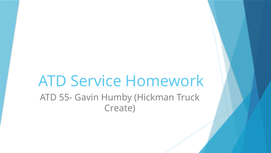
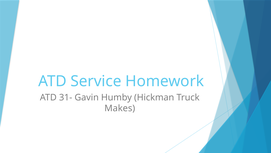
55-: 55- -> 31-
Create: Create -> Makes
